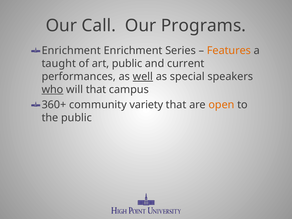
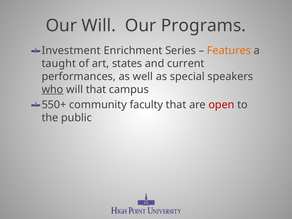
Our Call: Call -> Will
Enrichment at (71, 51): Enrichment -> Investment
art public: public -> states
well underline: present -> none
360+: 360+ -> 550+
variety: variety -> faculty
open colour: orange -> red
